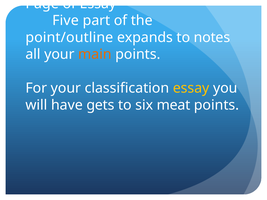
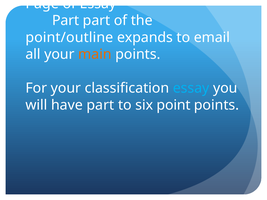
Five at (66, 21): Five -> Part
notes: notes -> email
essay at (191, 88) colour: yellow -> light blue
have gets: gets -> part
meat: meat -> point
